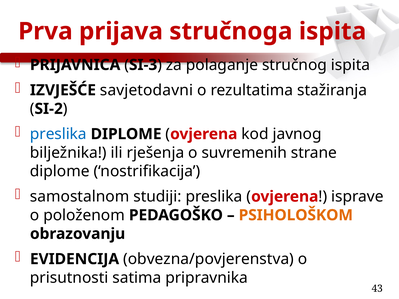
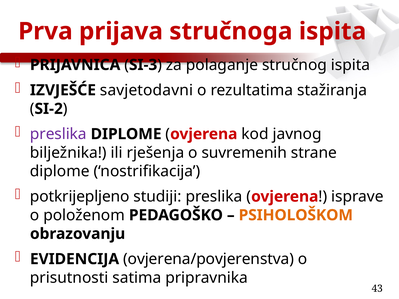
preslika at (58, 134) colour: blue -> purple
samostalnom: samostalnom -> potkrijepljeno
obvezna/povjerenstva: obvezna/povjerenstva -> ovjerena/povjerenstva
